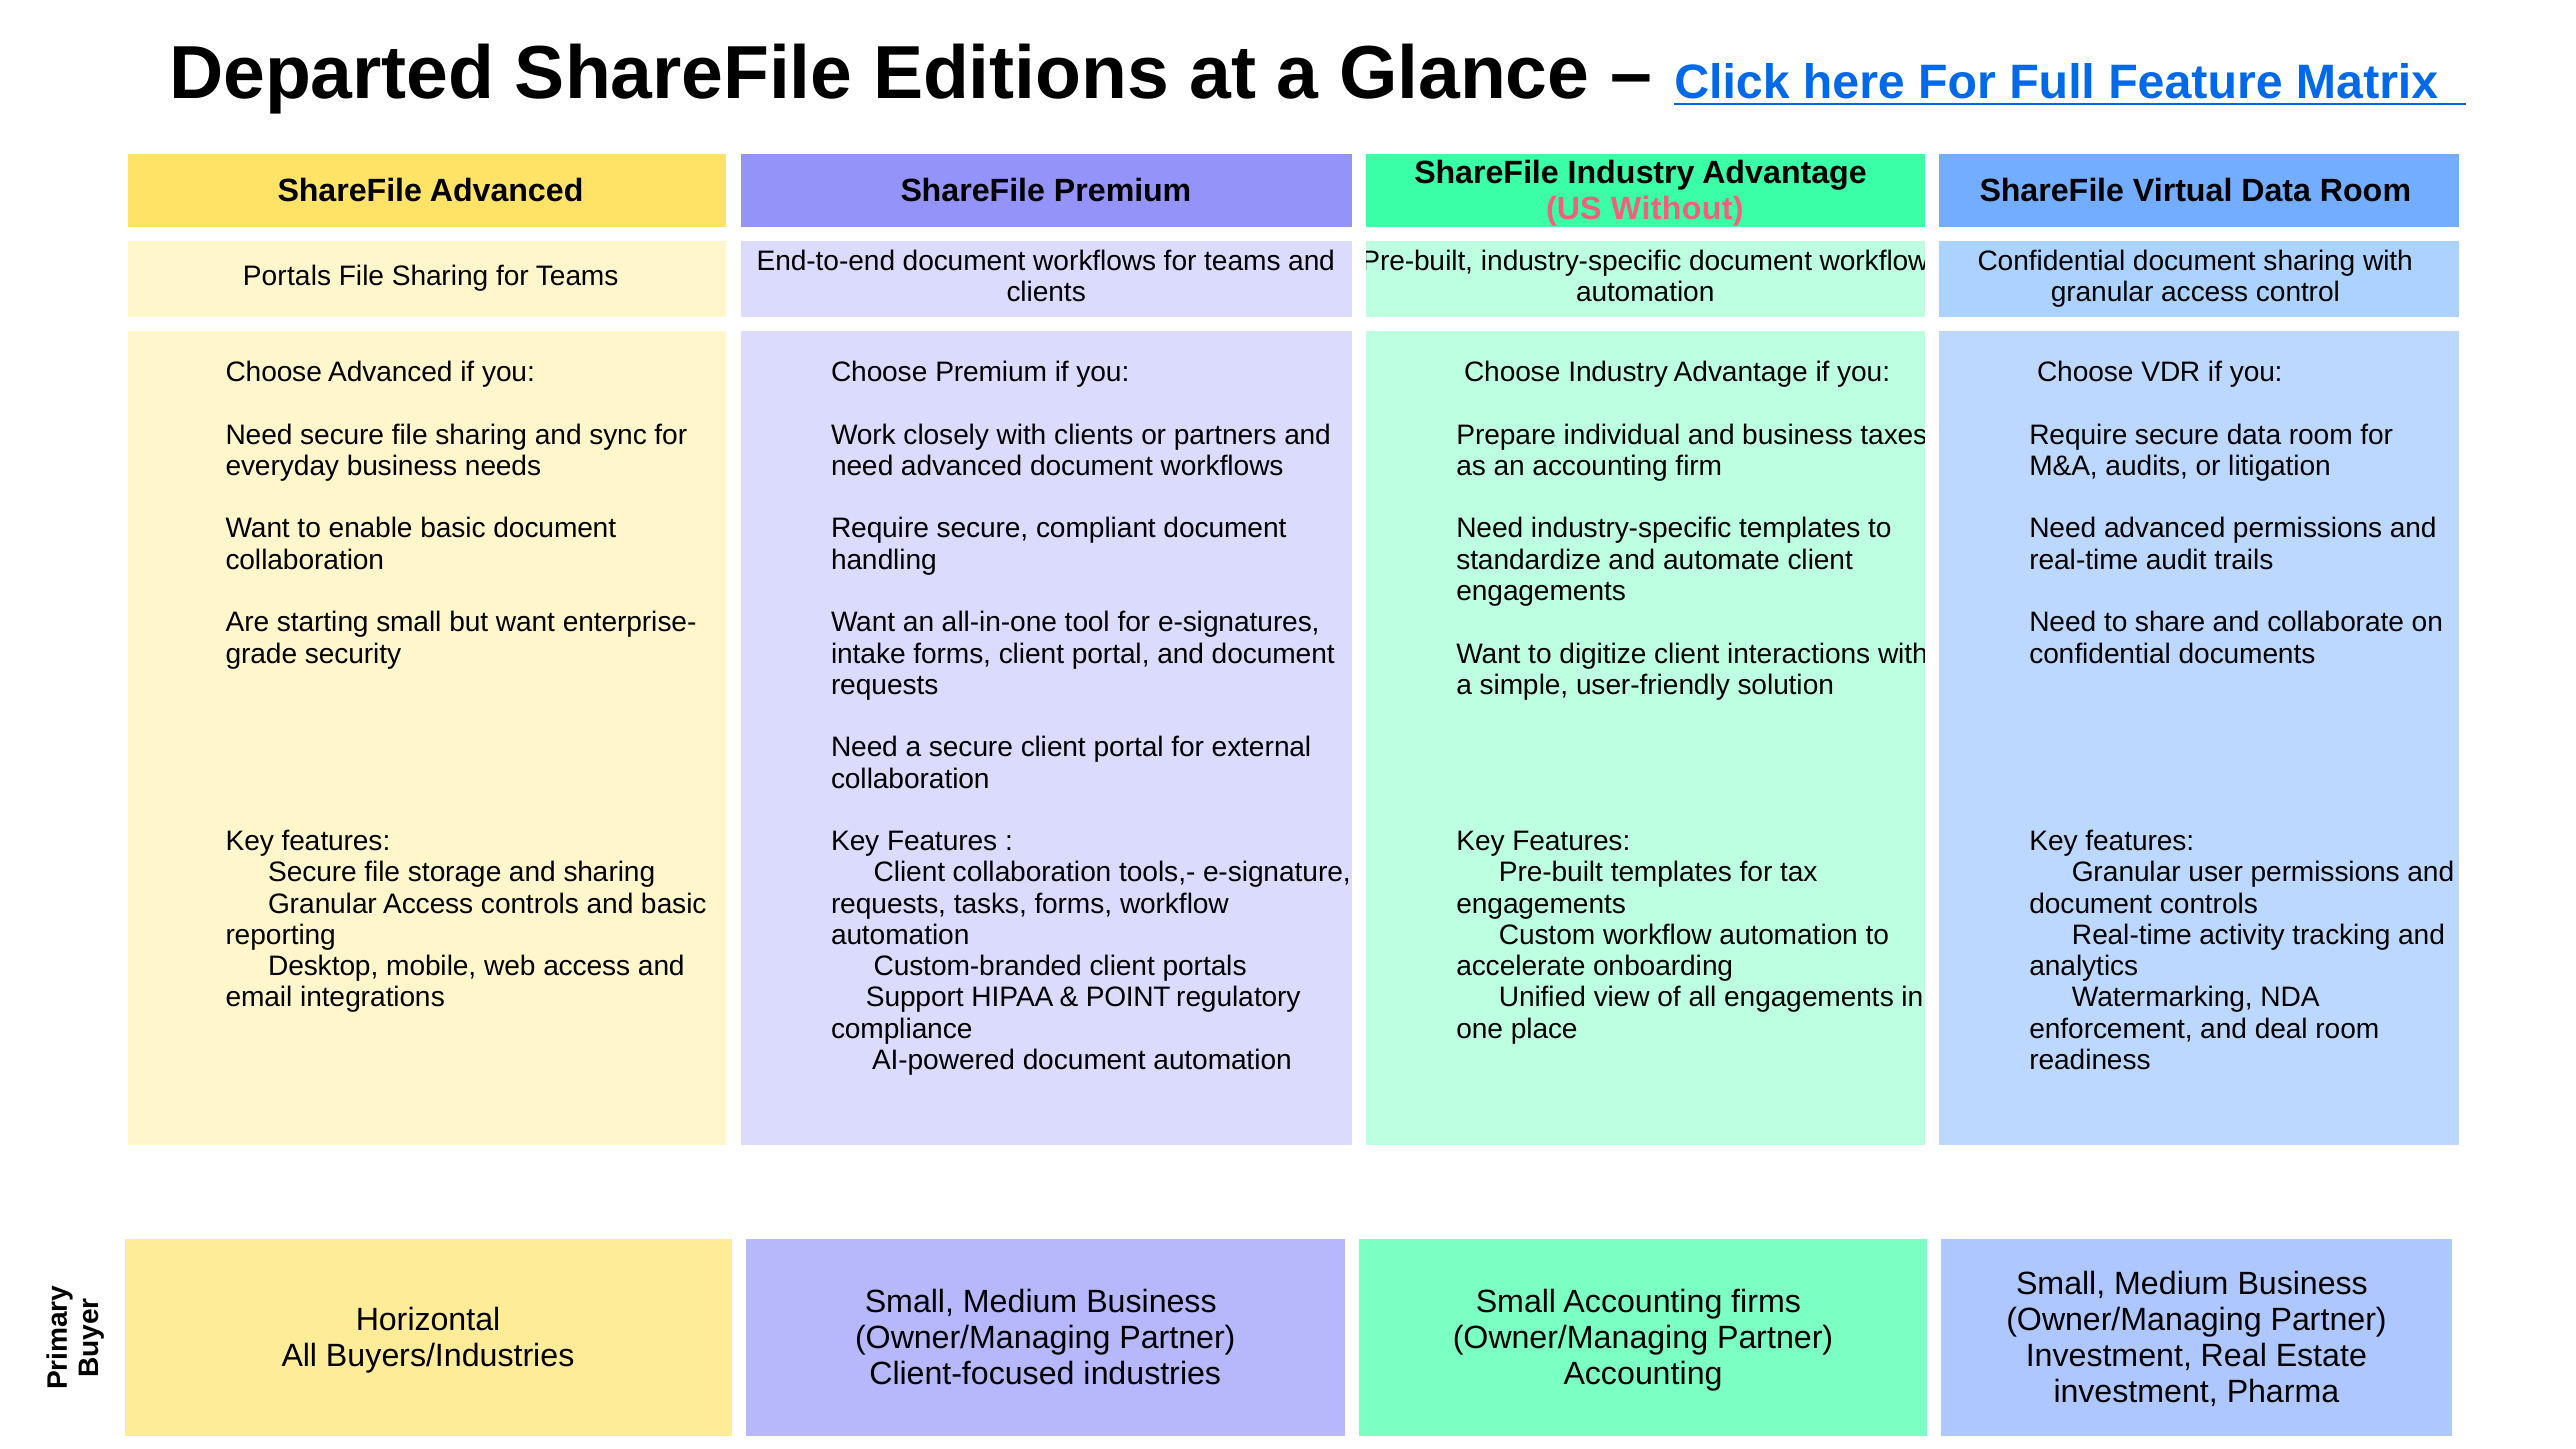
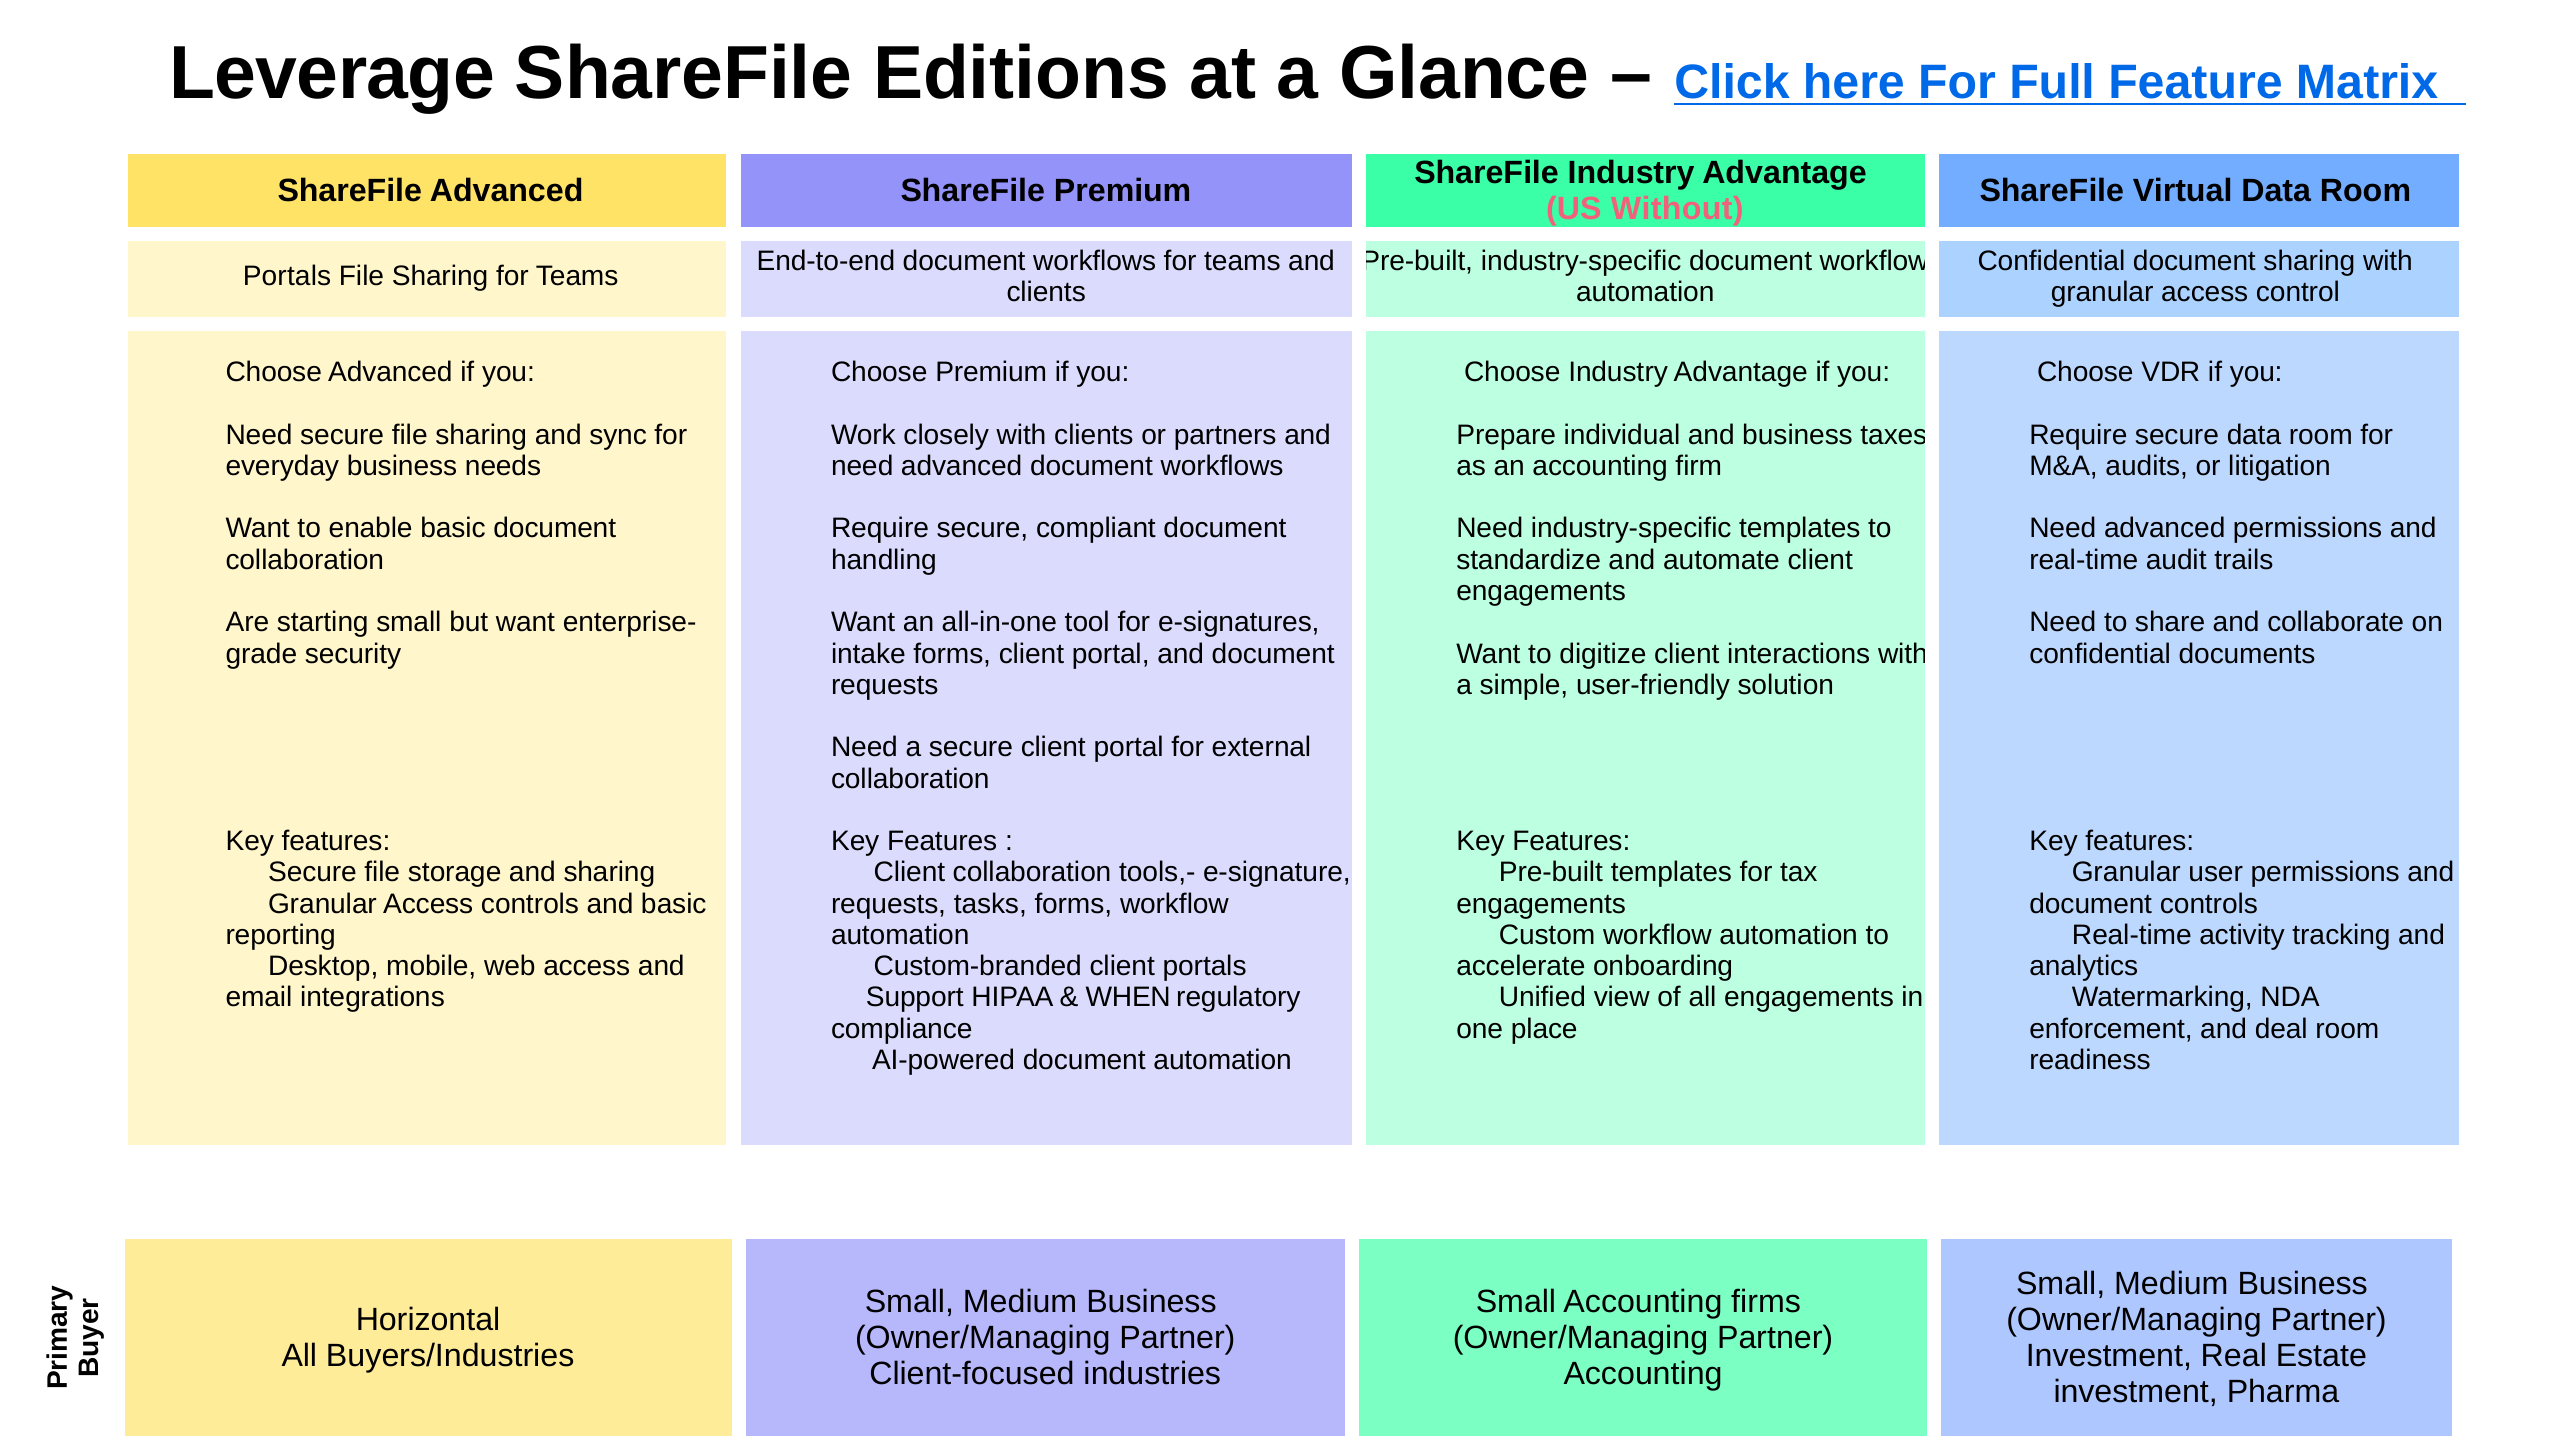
Departed: Departed -> Leverage
POINT: POINT -> WHEN
